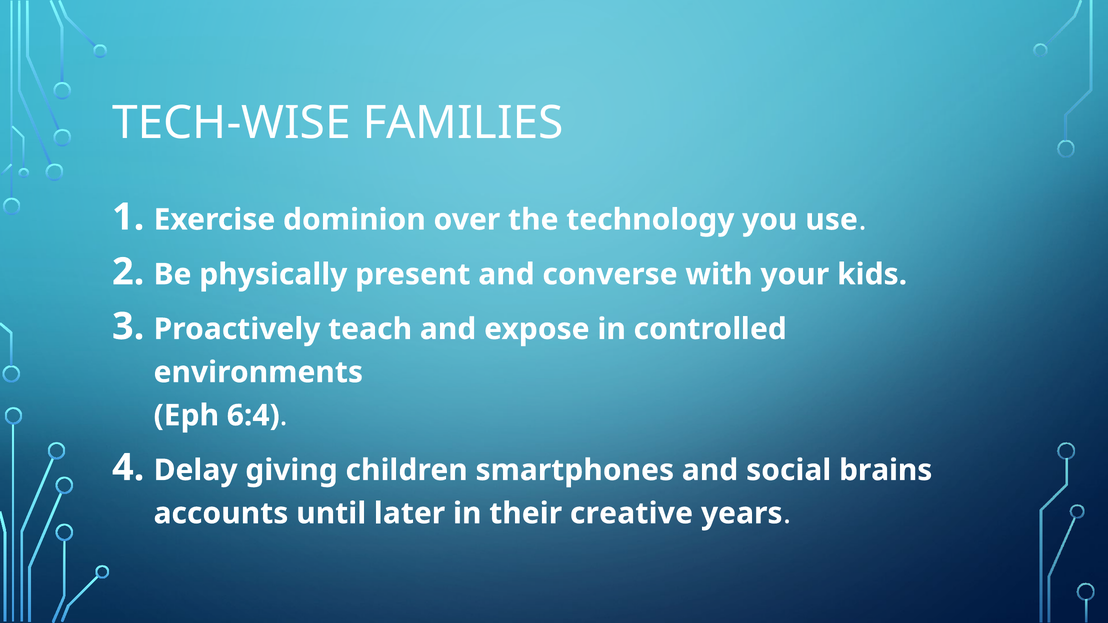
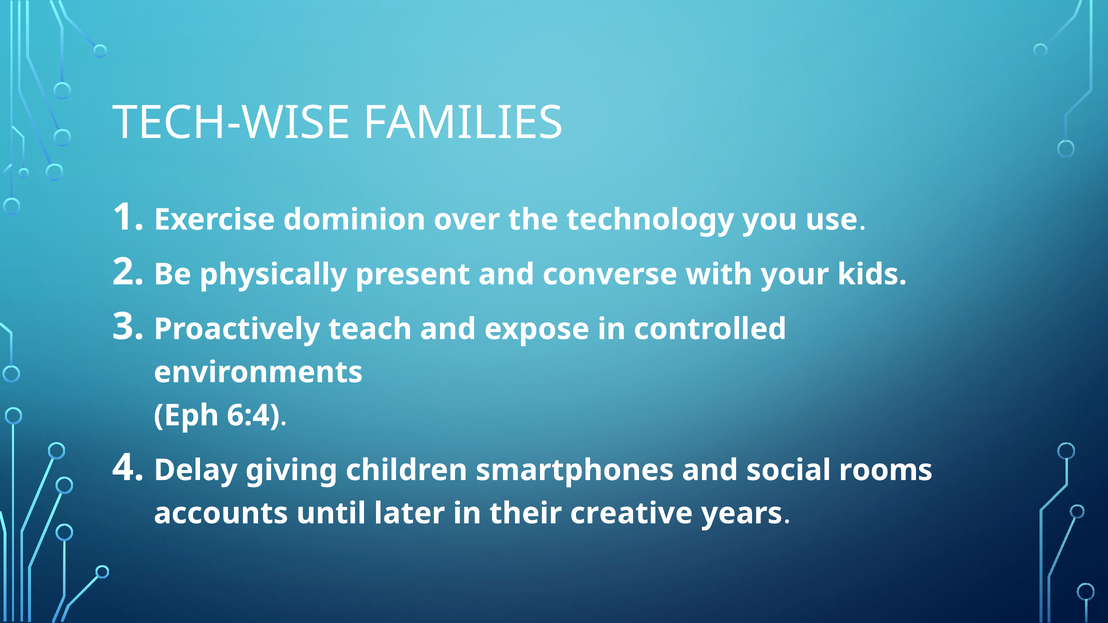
brains: brains -> rooms
